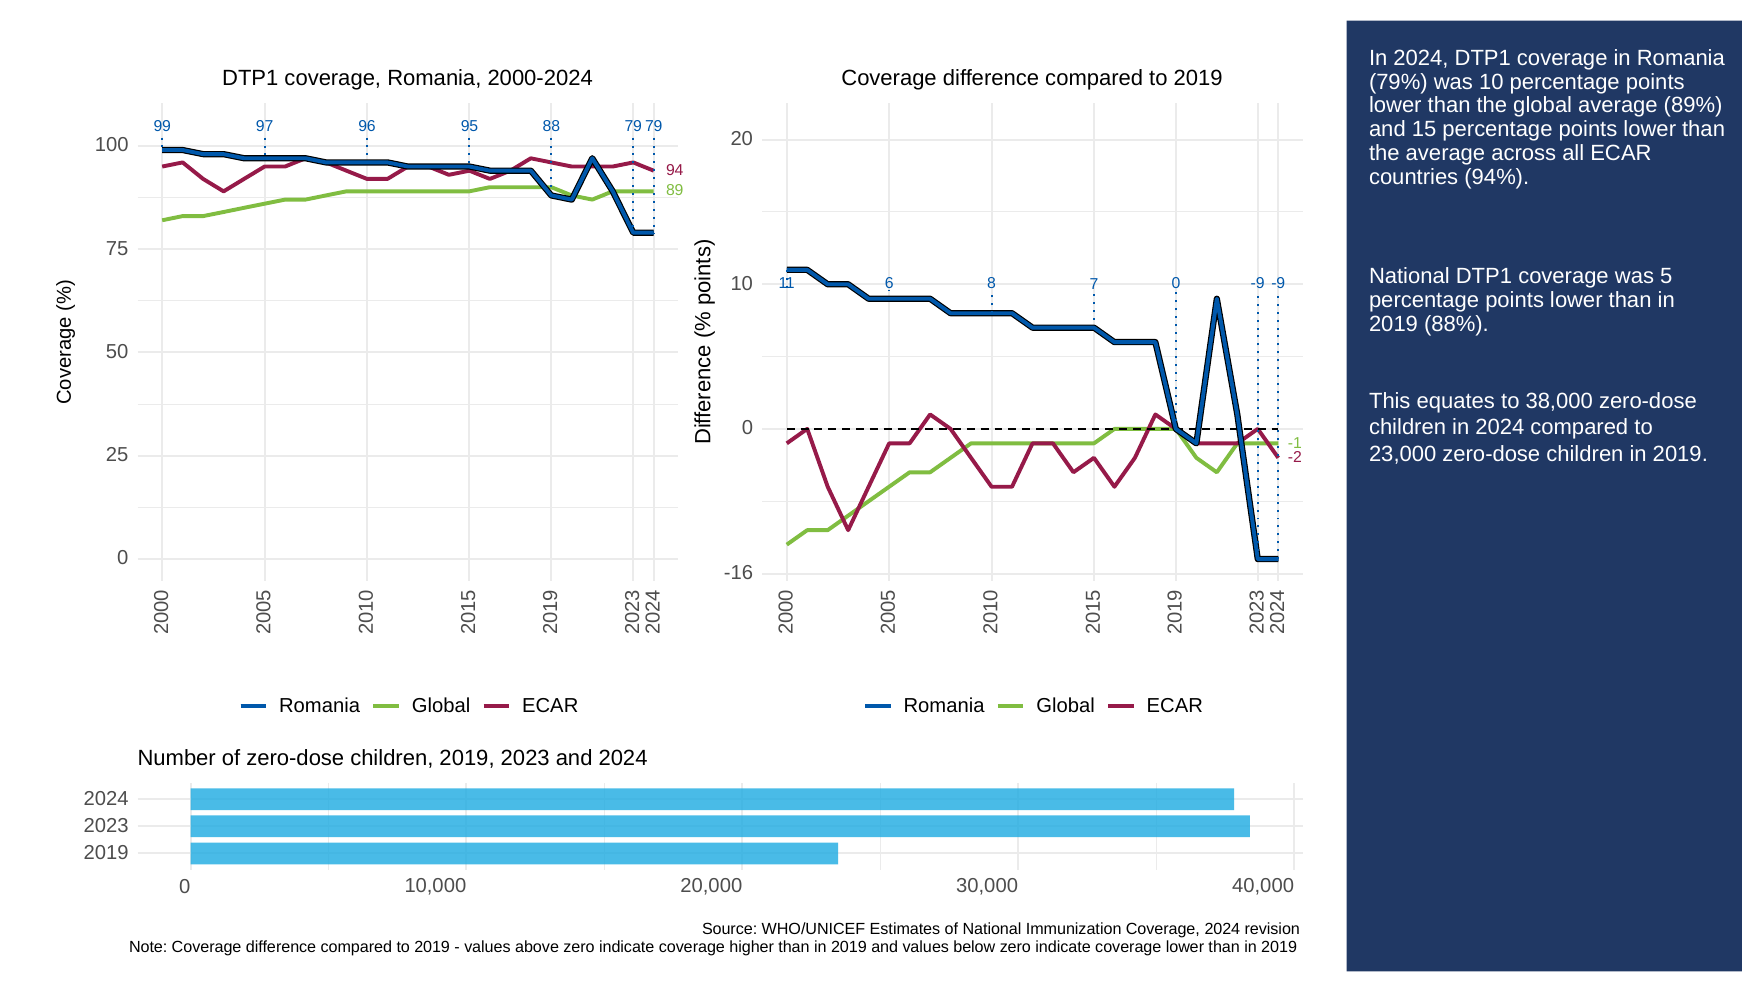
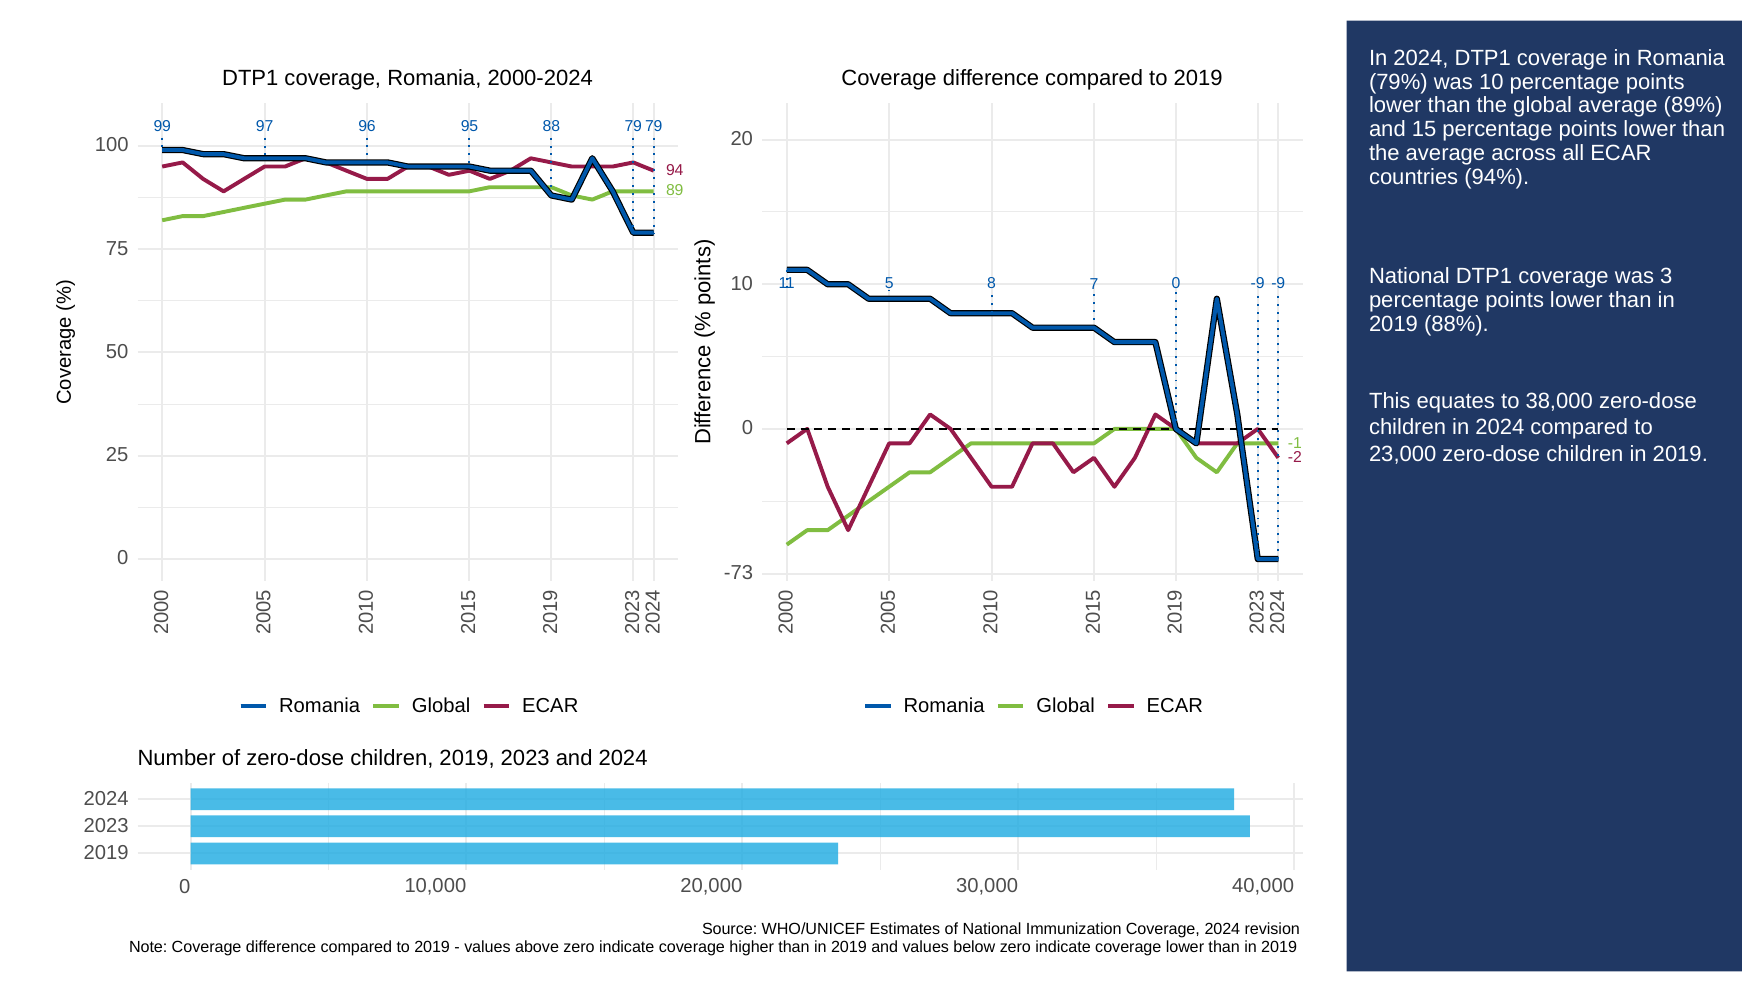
was 5: 5 -> 3
11 6: 6 -> 5
-16: -16 -> -73
